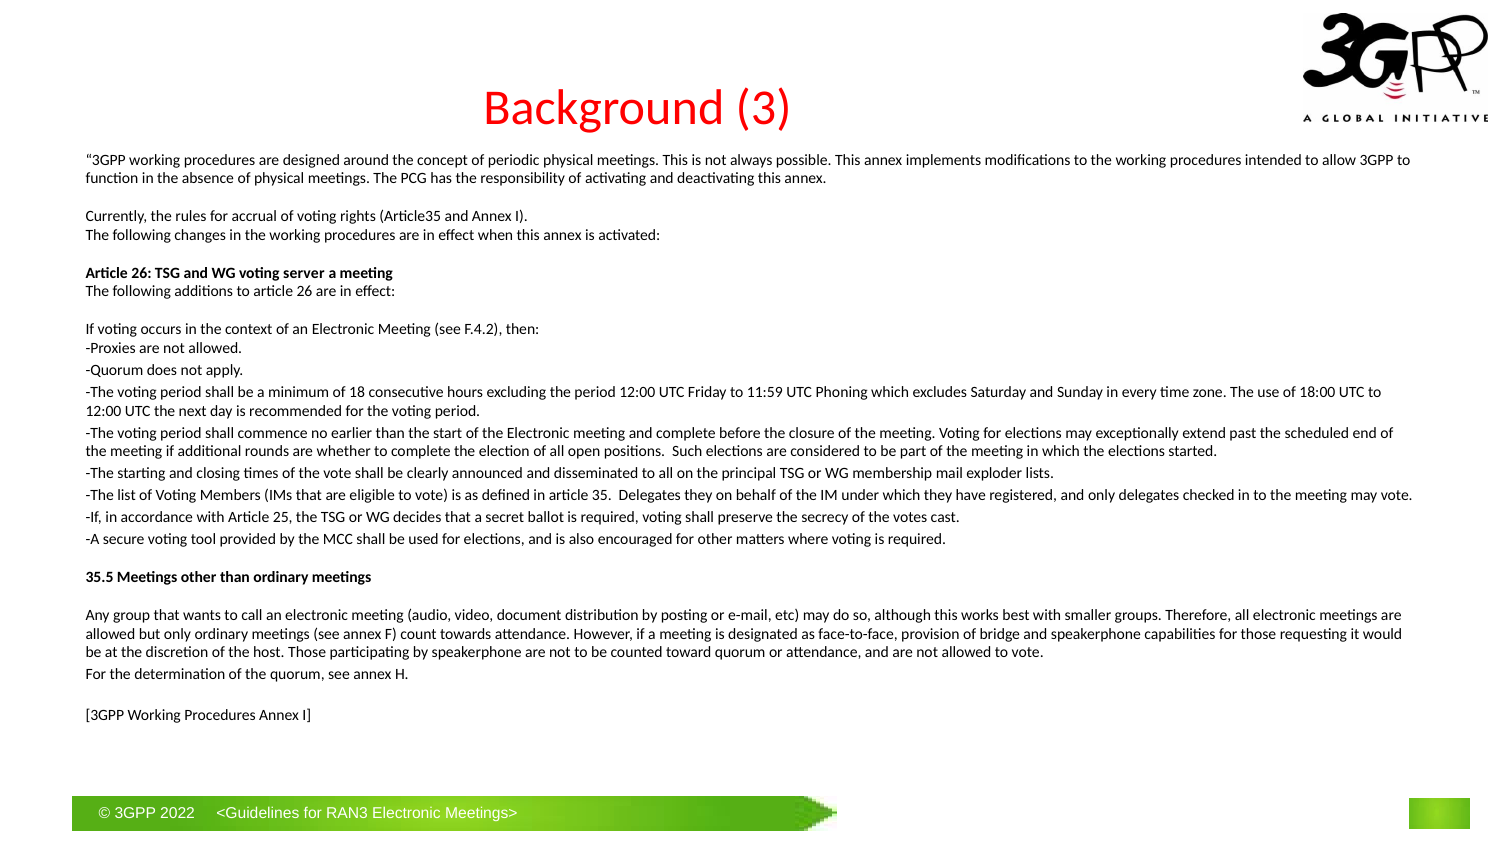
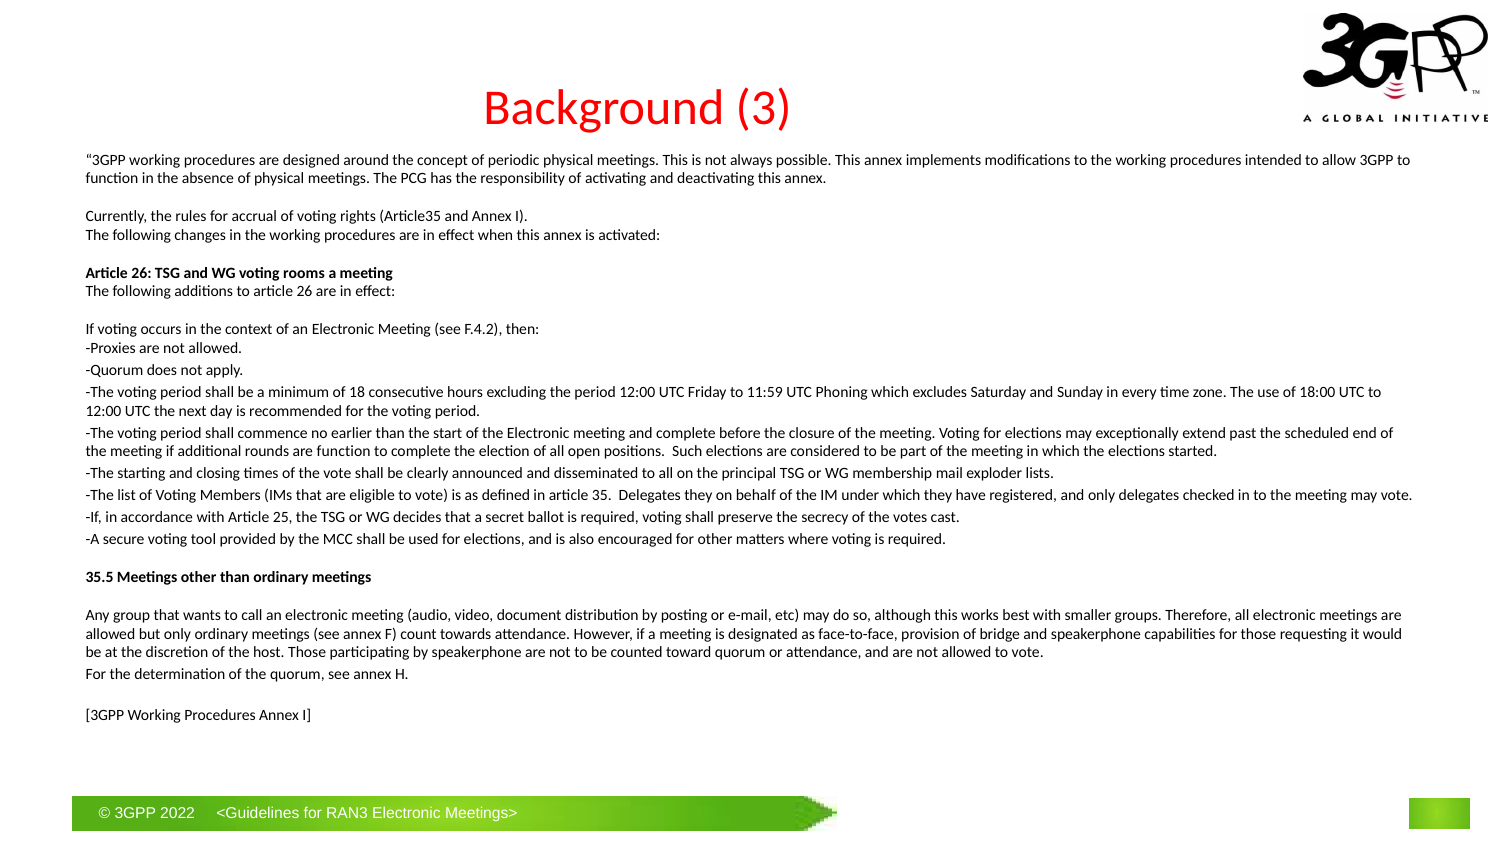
server: server -> rooms
are whether: whether -> function
